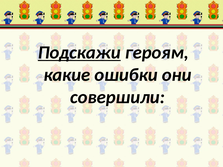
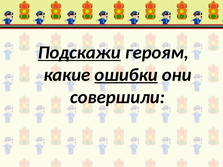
ошибки underline: none -> present
